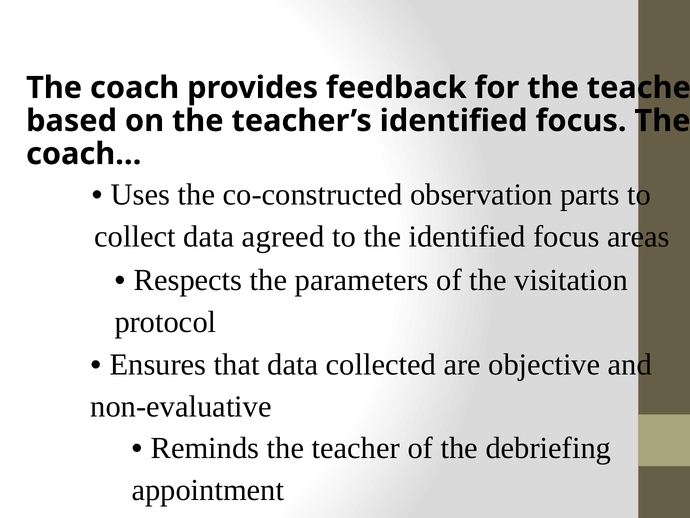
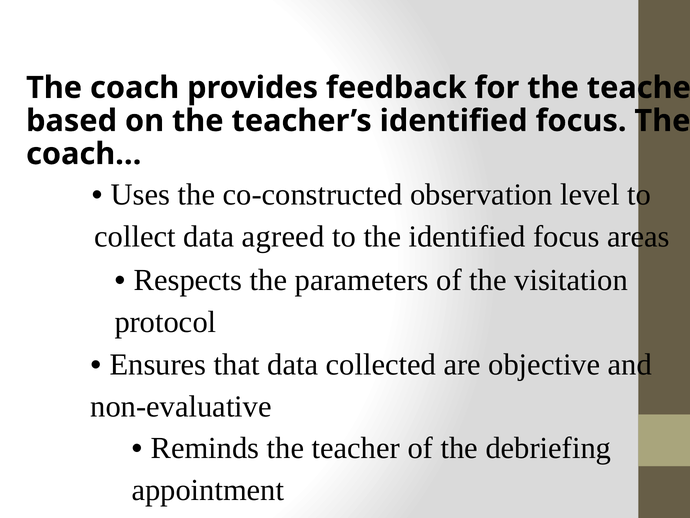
parts: parts -> level
